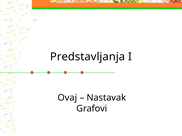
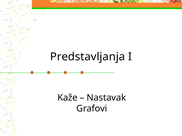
Ovaj: Ovaj -> Kaže
